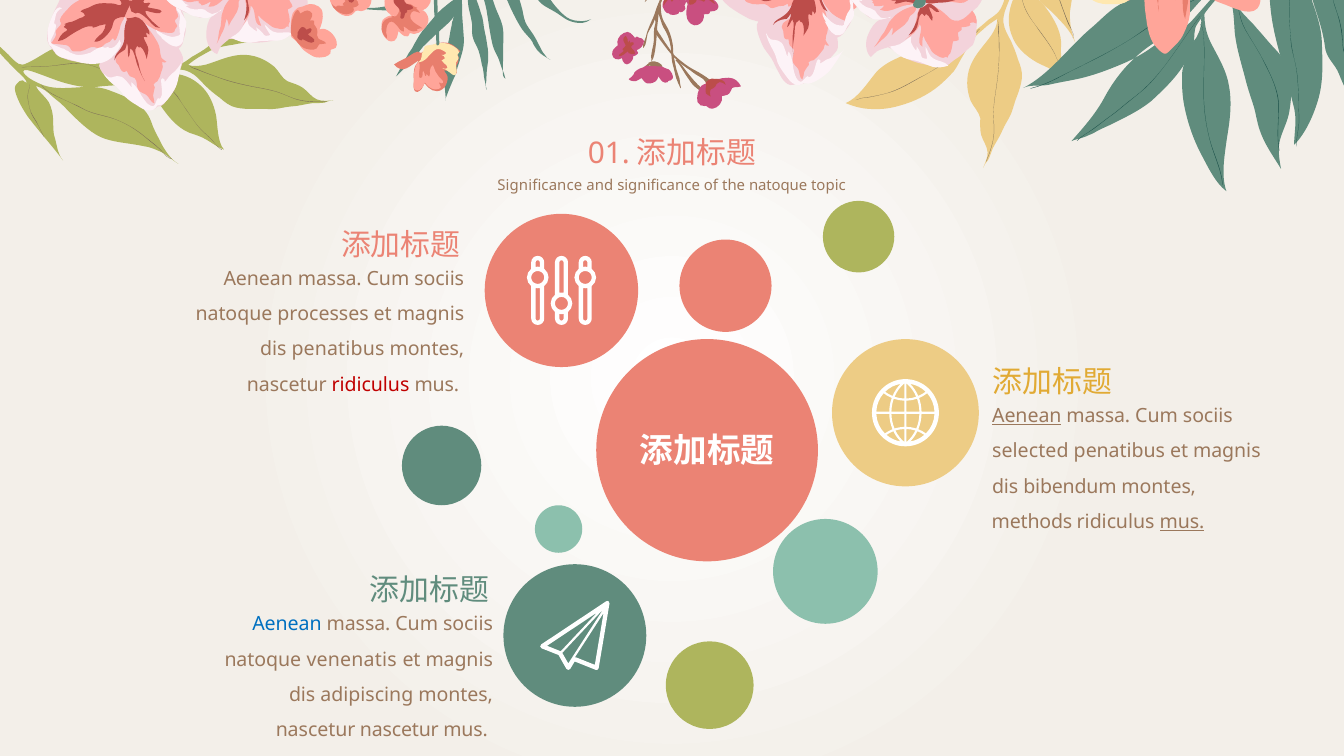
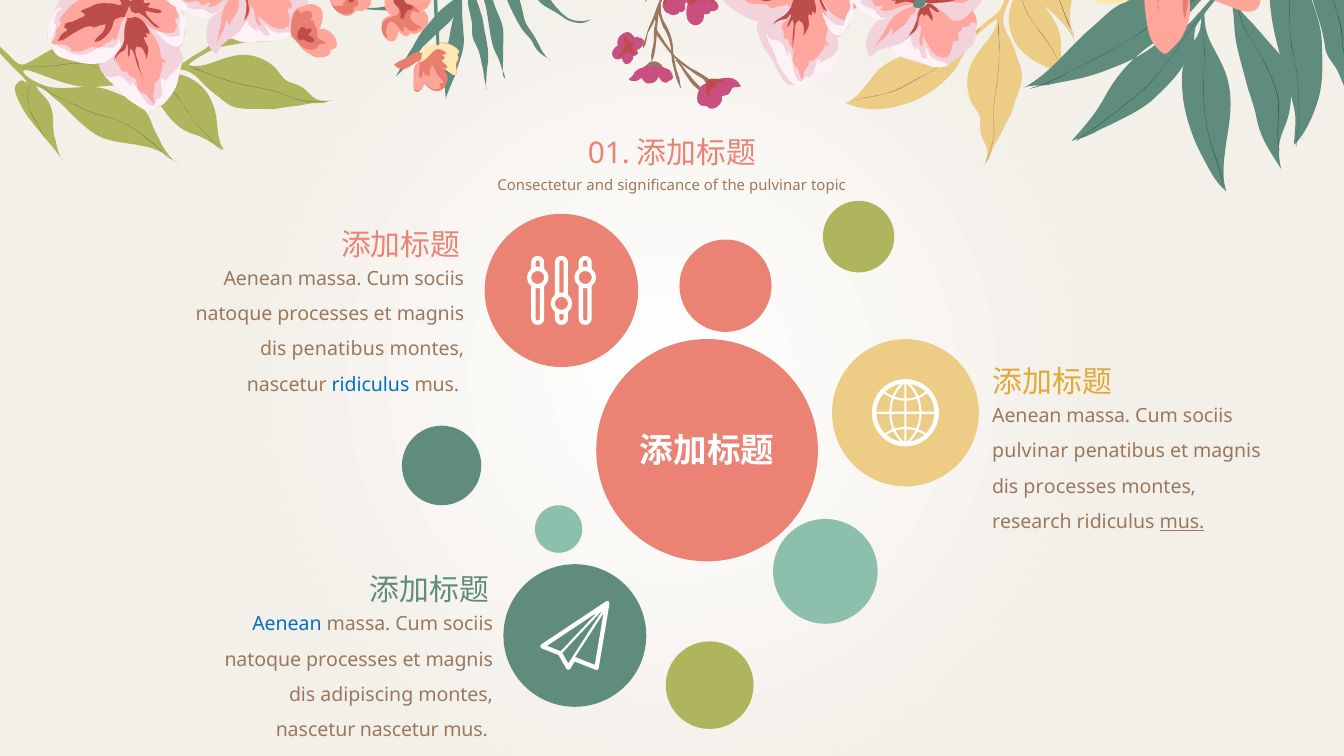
Significance at (540, 186): Significance -> Consectetur
the natoque: natoque -> pulvinar
ridiculus at (370, 385) colour: red -> blue
Aenean at (1027, 416) underline: present -> none
selected at (1030, 452): selected -> pulvinar
dis bibendum: bibendum -> processes
methods: methods -> research
venenatis at (352, 660): venenatis -> processes
